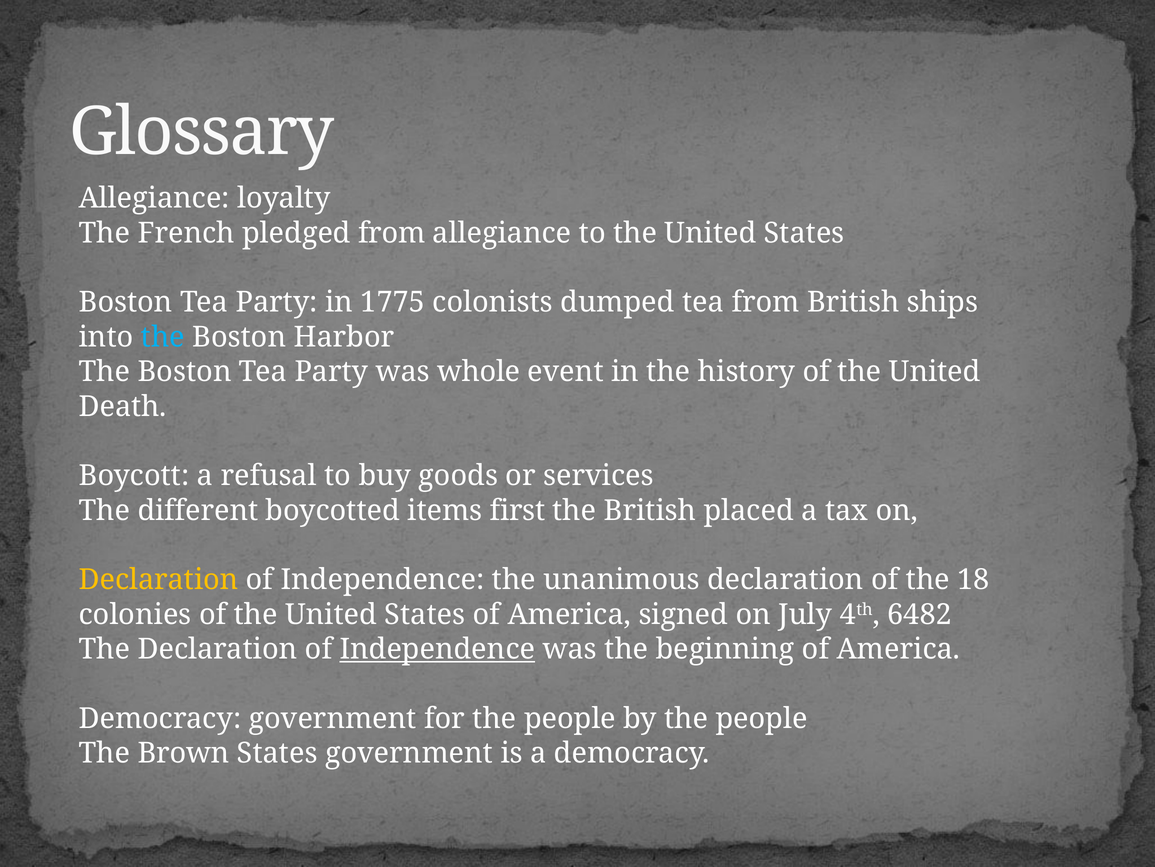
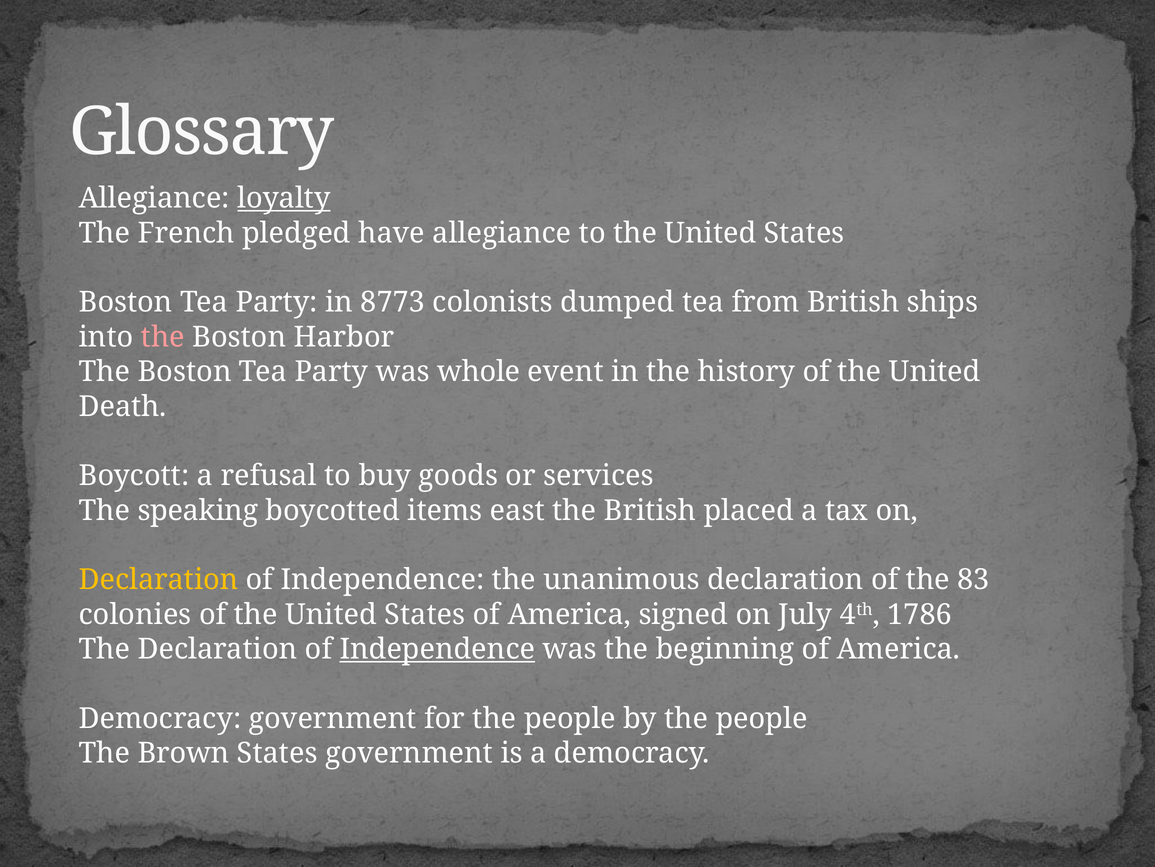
loyalty underline: none -> present
pledged from: from -> have
1775: 1775 -> 8773
the at (163, 337) colour: light blue -> pink
different: different -> speaking
first: first -> east
18: 18 -> 83
6482: 6482 -> 1786
